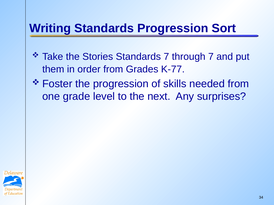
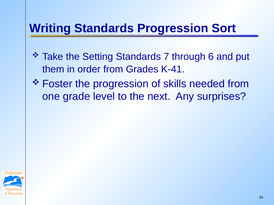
Stories: Stories -> Setting
through 7: 7 -> 6
K-77: K-77 -> K-41
